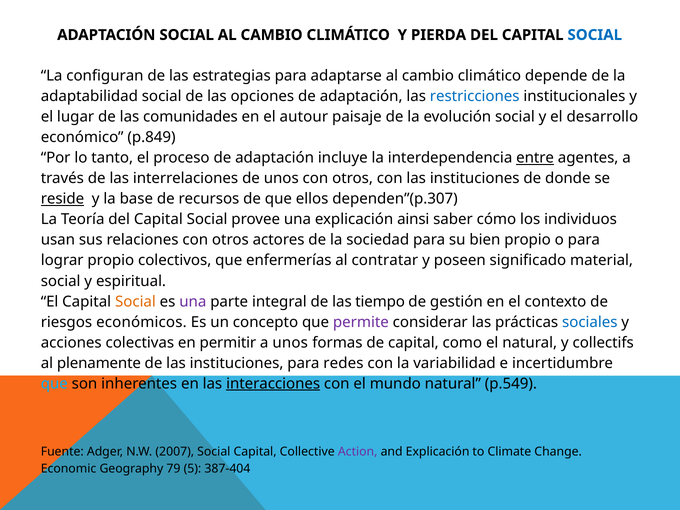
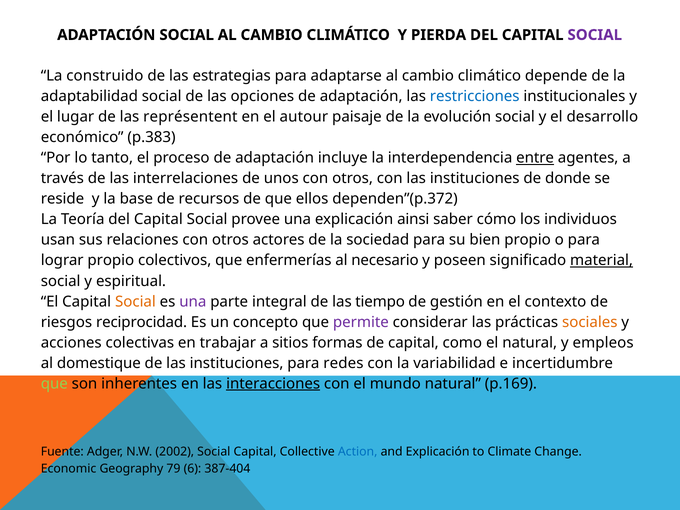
SOCIAL at (595, 35) colour: blue -> purple
configuran: configuran -> construido
comunidades: comunidades -> représentent
p.849: p.849 -> p.383
reside underline: present -> none
dependen”(p.307: dependen”(p.307 -> dependen”(p.372
contratar: contratar -> necesario
material underline: none -> present
económicos: económicos -> reciprocidad
sociales colour: blue -> orange
permitir: permitir -> trabajar
a unos: unos -> sitios
collectifs: collectifs -> empleos
plenamente: plenamente -> domestique
que at (54, 384) colour: light blue -> light green
p.549: p.549 -> p.169
2007: 2007 -> 2002
Action colour: purple -> blue
5: 5 -> 6
